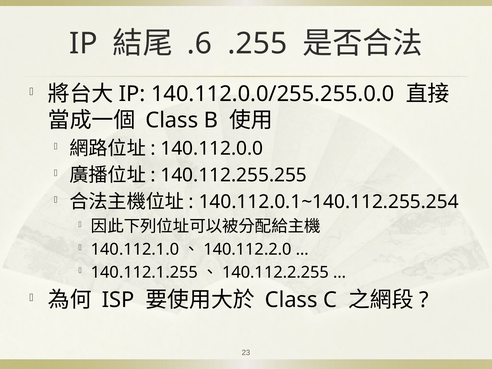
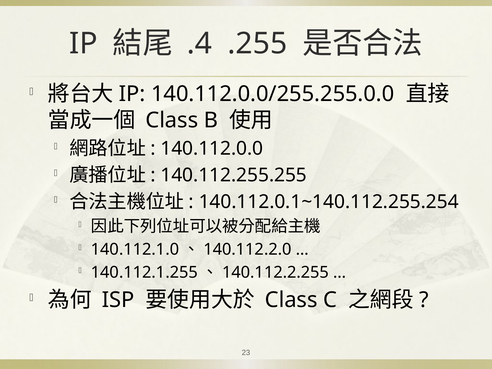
.6: .6 -> .4
